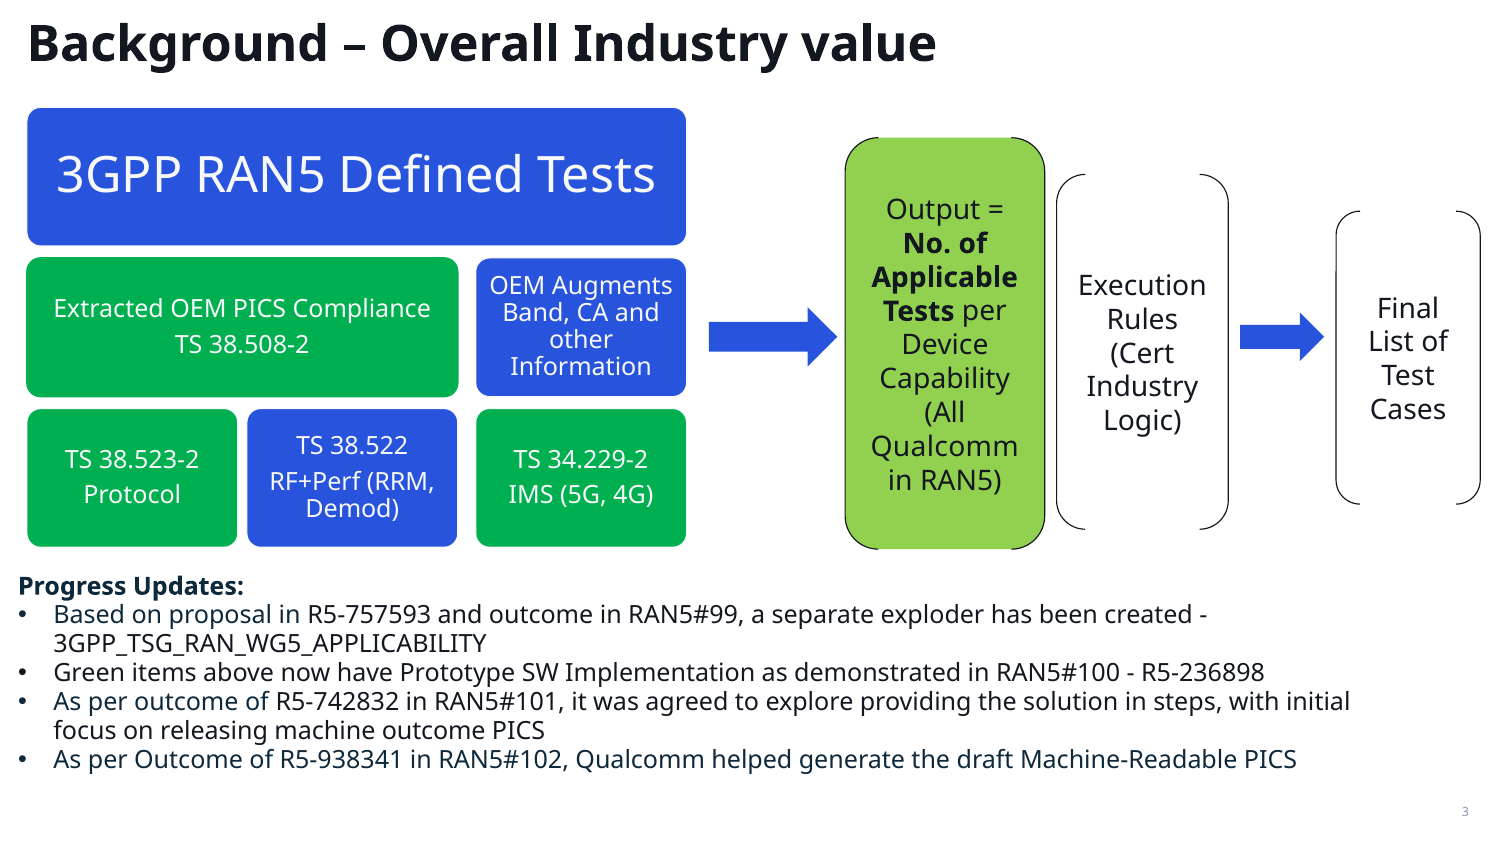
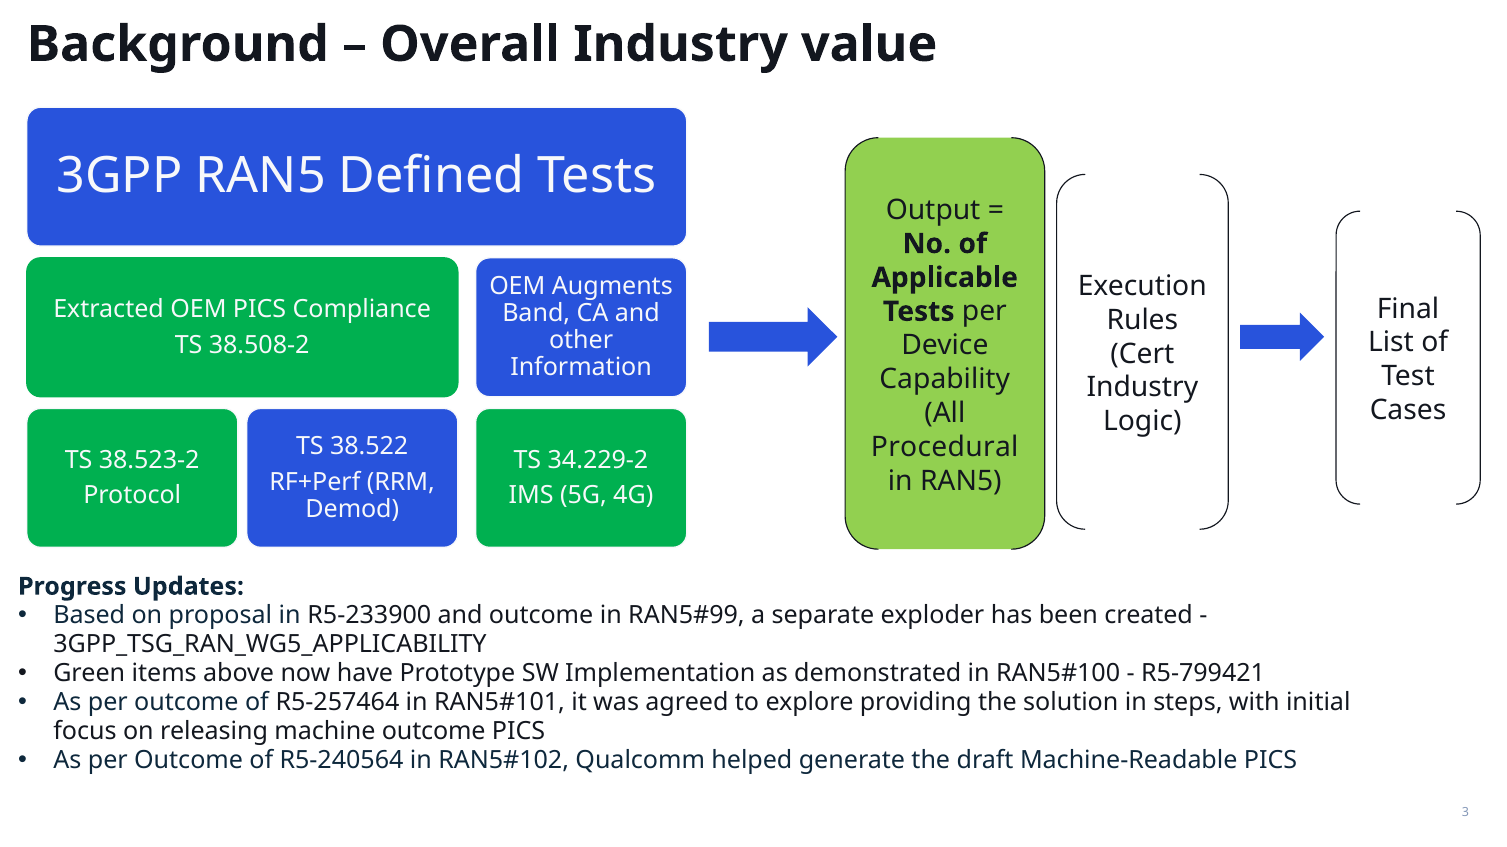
Qualcomm at (945, 447): Qualcomm -> Procedural
R5-757593: R5-757593 -> R5-233900
R5-236898: R5-236898 -> R5-799421
R5-742832: R5-742832 -> R5-257464
R5-938341: R5-938341 -> R5-240564
